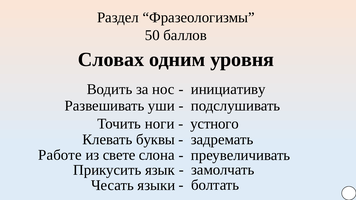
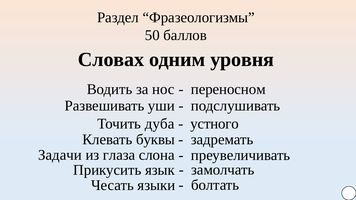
инициативу: инициативу -> переносном
ноги: ноги -> дуба
Работе: Работе -> Задачи
свете: свете -> глаза
